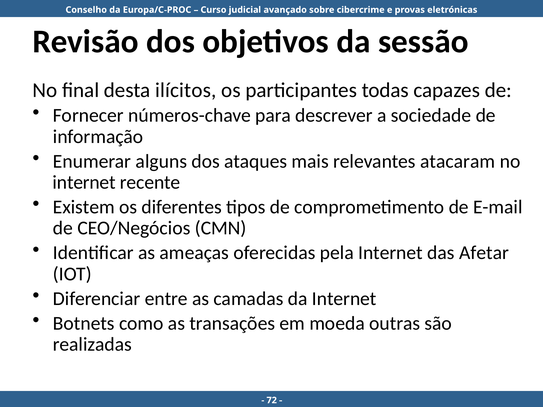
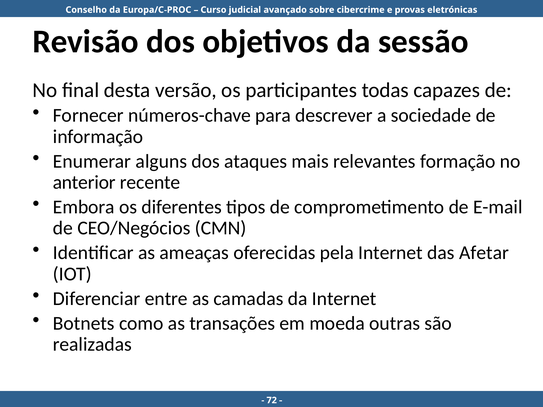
ilícitos: ilícitos -> versão
atacaram: atacaram -> formação
internet at (84, 182): internet -> anterior
Existem: Existem -> Embora
